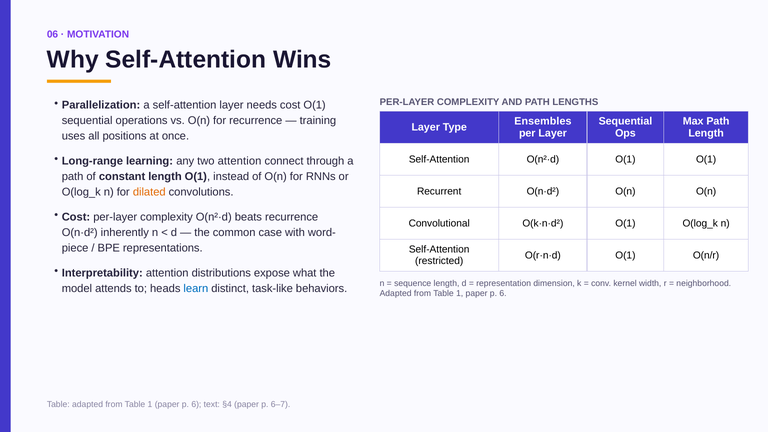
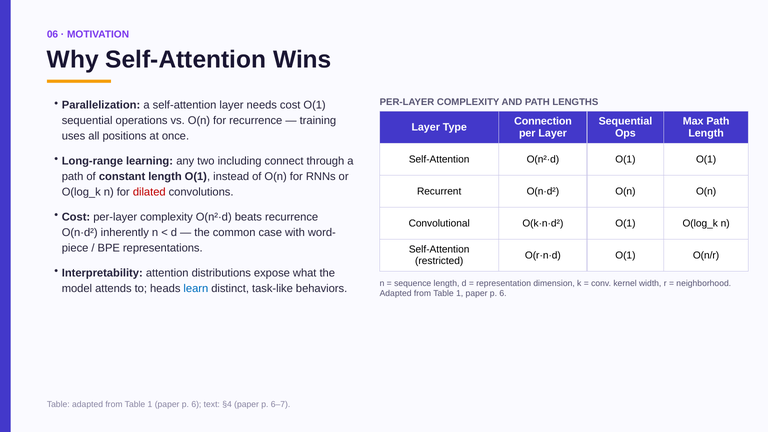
Ensembles: Ensembles -> Connection
two attention: attention -> including
dilated colour: orange -> red
